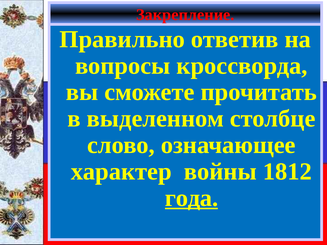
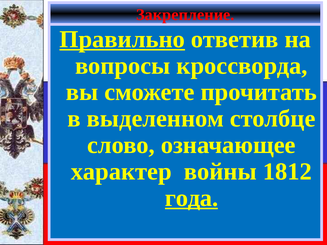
Правильно underline: none -> present
